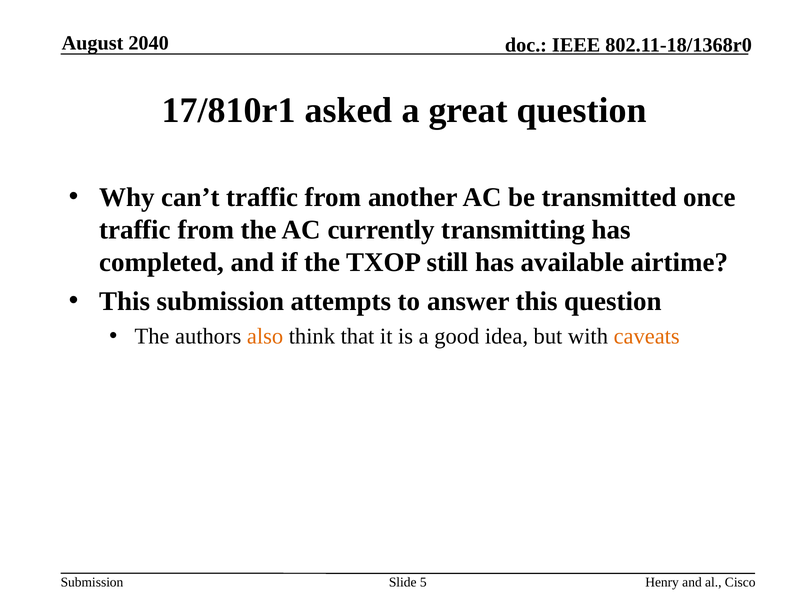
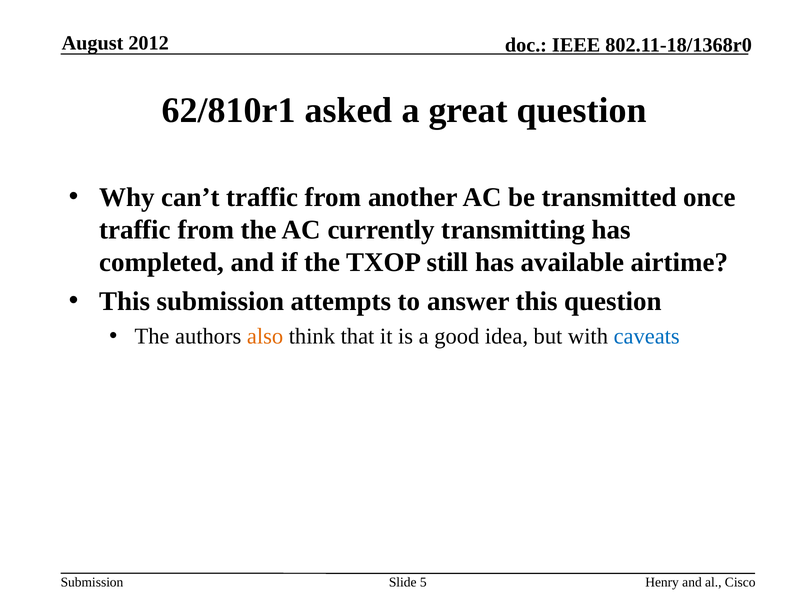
2040: 2040 -> 2012
17/810r1: 17/810r1 -> 62/810r1
caveats colour: orange -> blue
